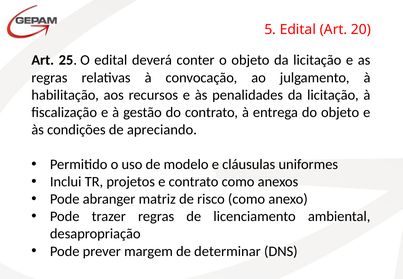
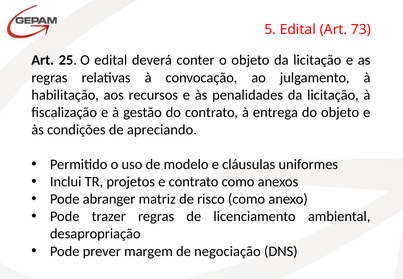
20: 20 -> 73
determinar: determinar -> negociação
